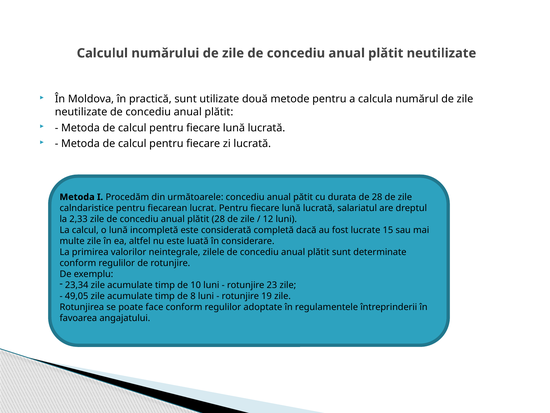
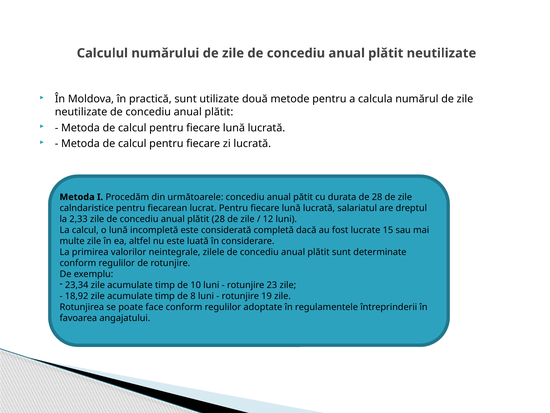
49,05: 49,05 -> 18,92
